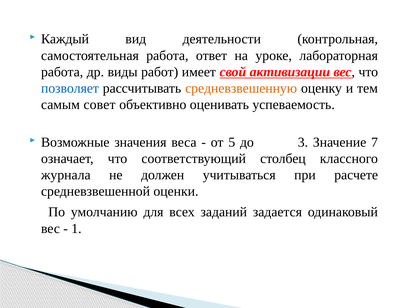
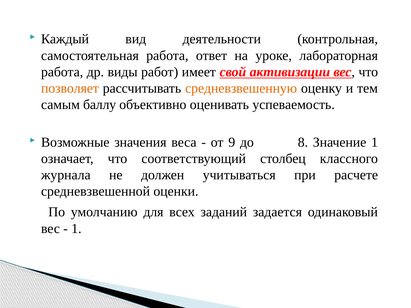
позволяет colour: blue -> orange
совет: совет -> баллу
5: 5 -> 9
3: 3 -> 8
Значение 7: 7 -> 1
